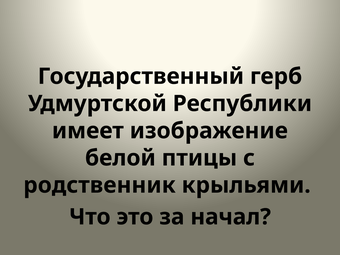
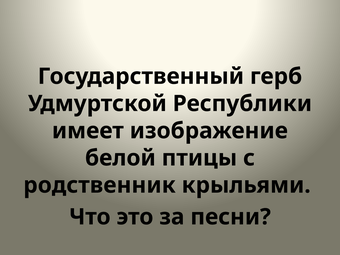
начал: начал -> песни
